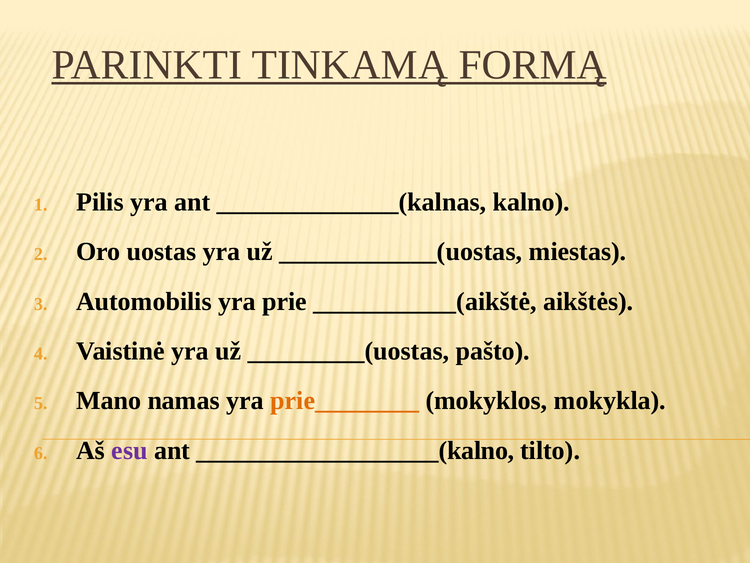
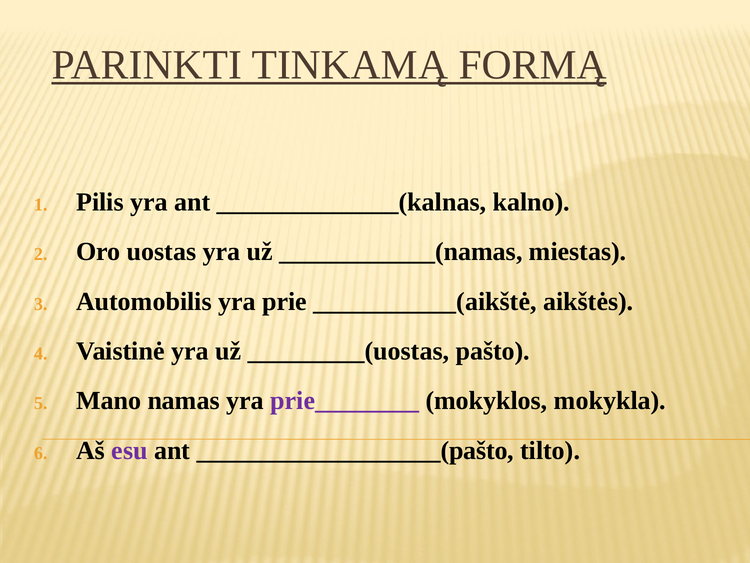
____________(uostas: ____________(uostas -> ____________(namas
prie________ colour: orange -> purple
___________________(kalno: ___________________(kalno -> ___________________(pašto
